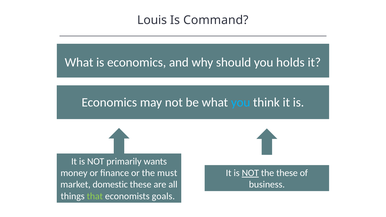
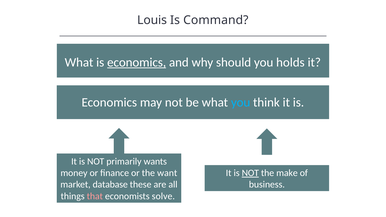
economics at (137, 62) underline: none -> present
must: must -> want
the these: these -> make
domestic: domestic -> database
that colour: light green -> pink
goals: goals -> solve
